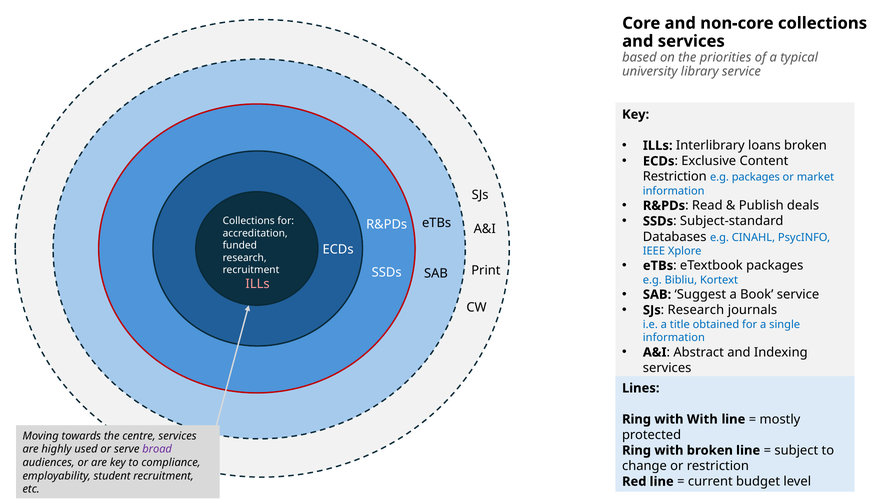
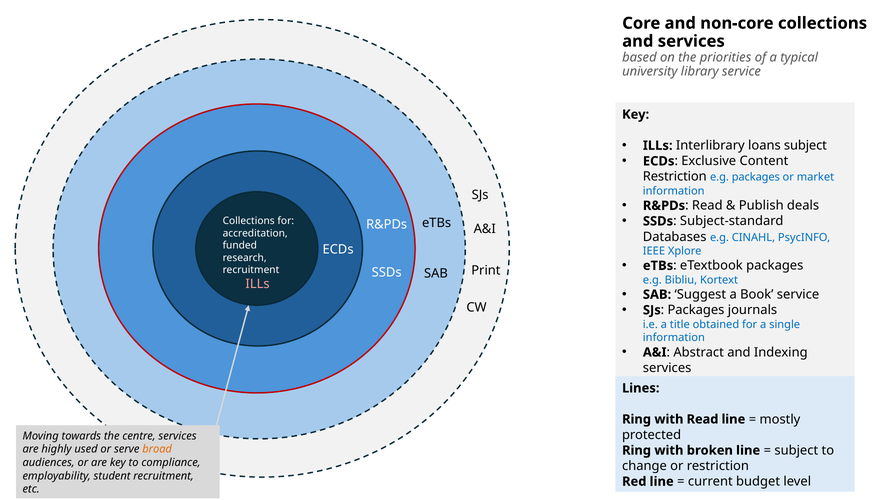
loans broken: broken -> subject
SJs Research: Research -> Packages
with With: With -> Read
broad colour: purple -> orange
